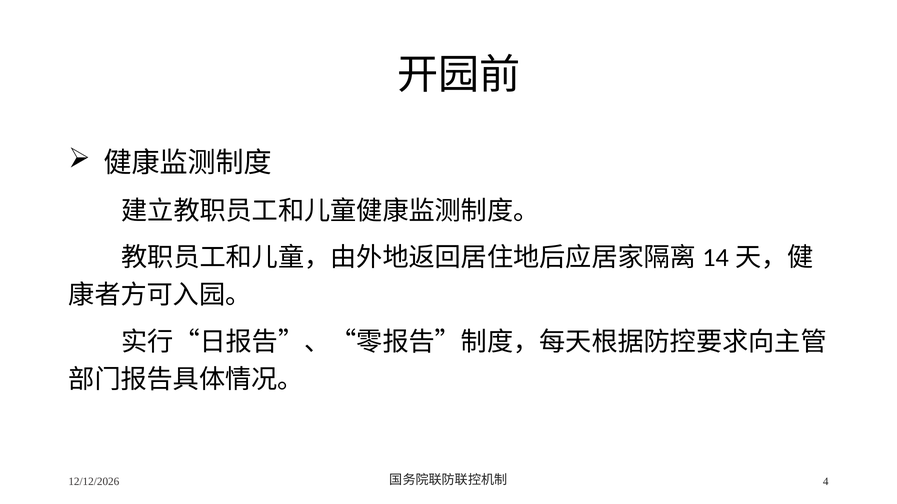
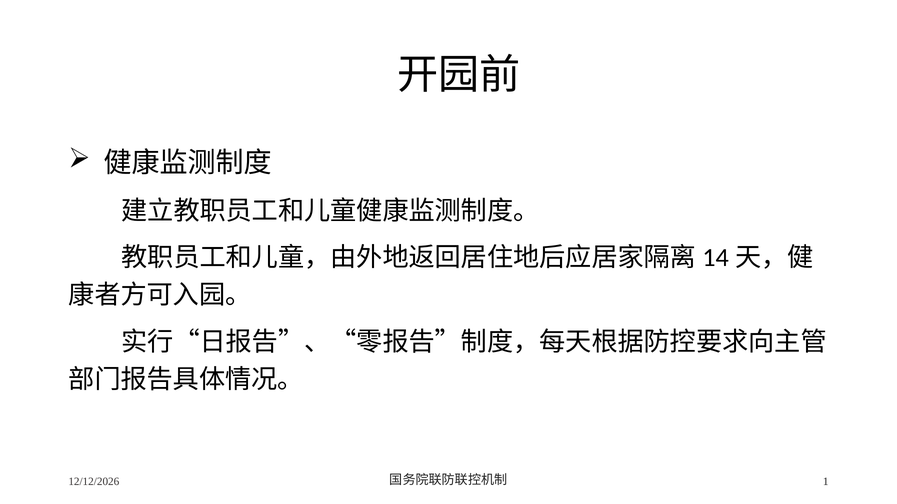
4: 4 -> 1
